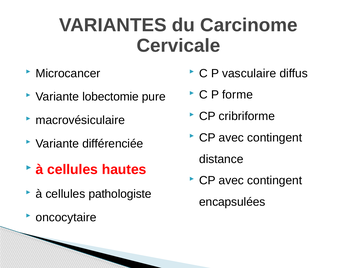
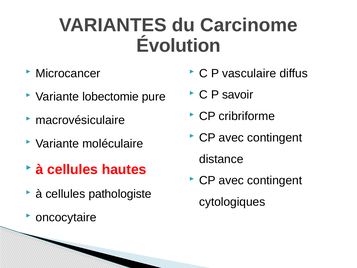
Cervicale: Cervicale -> Évolution
forme: forme -> savoir
différenciée: différenciée -> moléculaire
encapsulées: encapsulées -> cytologiques
